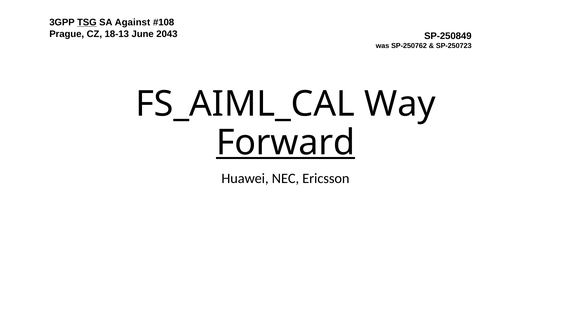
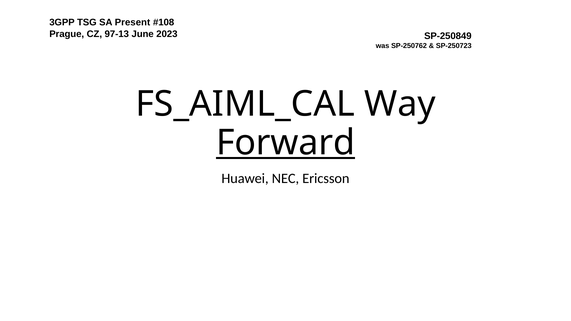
TSG underline: present -> none
Against: Against -> Present
18-13: 18-13 -> 97-13
2043: 2043 -> 2023
